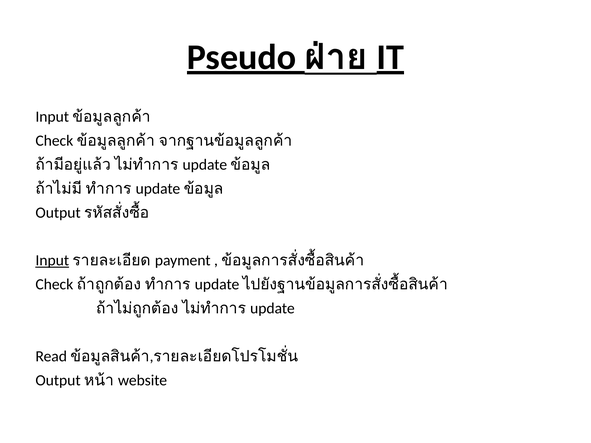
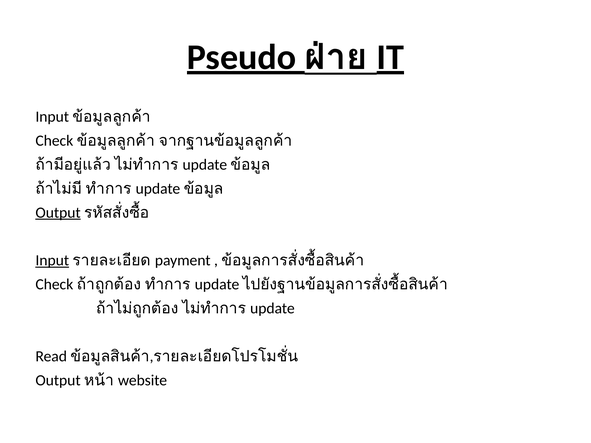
Output at (58, 213) underline: none -> present
